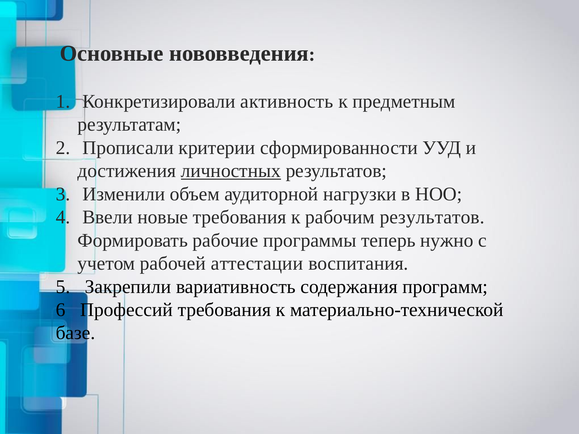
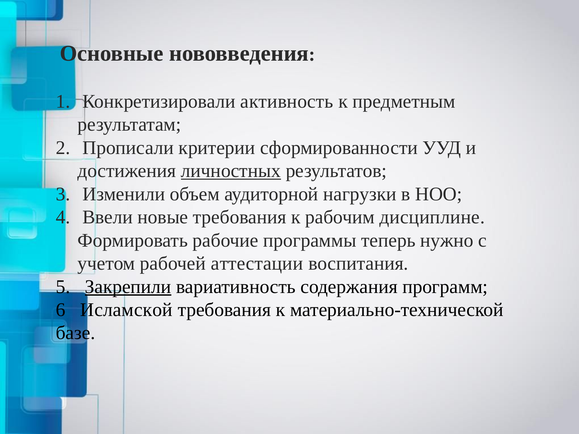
рабочим результатов: результатов -> дисциплине
Закрепили underline: none -> present
Профессий: Профессий -> Исламской
